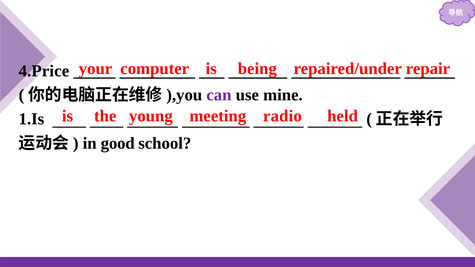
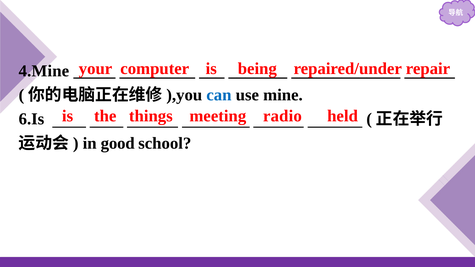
4.Price: 4.Price -> 4.Mine
can colour: purple -> blue
young: young -> things
1.Is: 1.Is -> 6.Is
